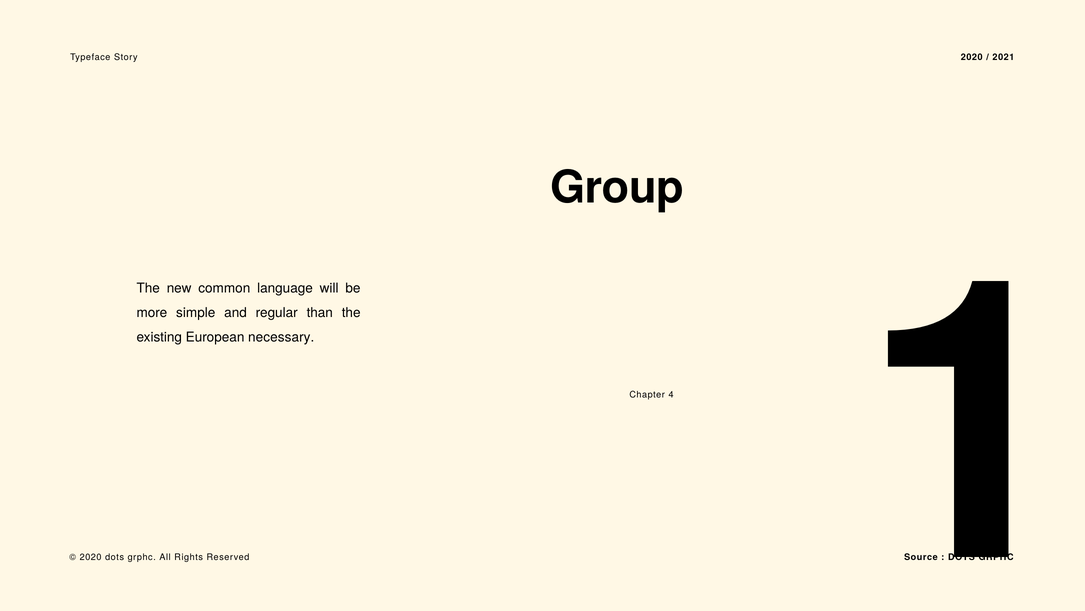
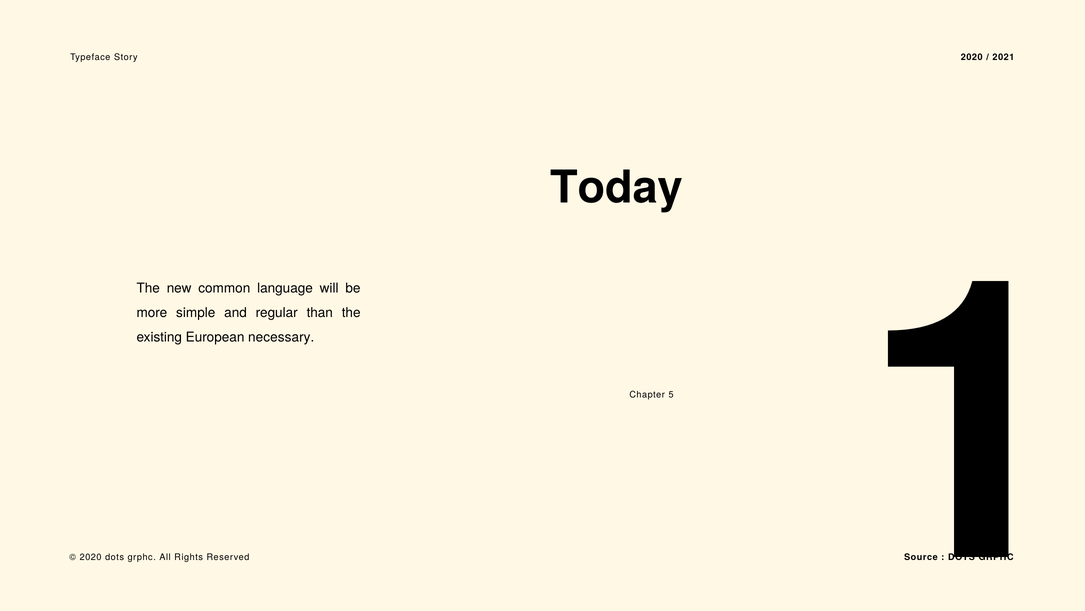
Group: Group -> Today
4: 4 -> 5
